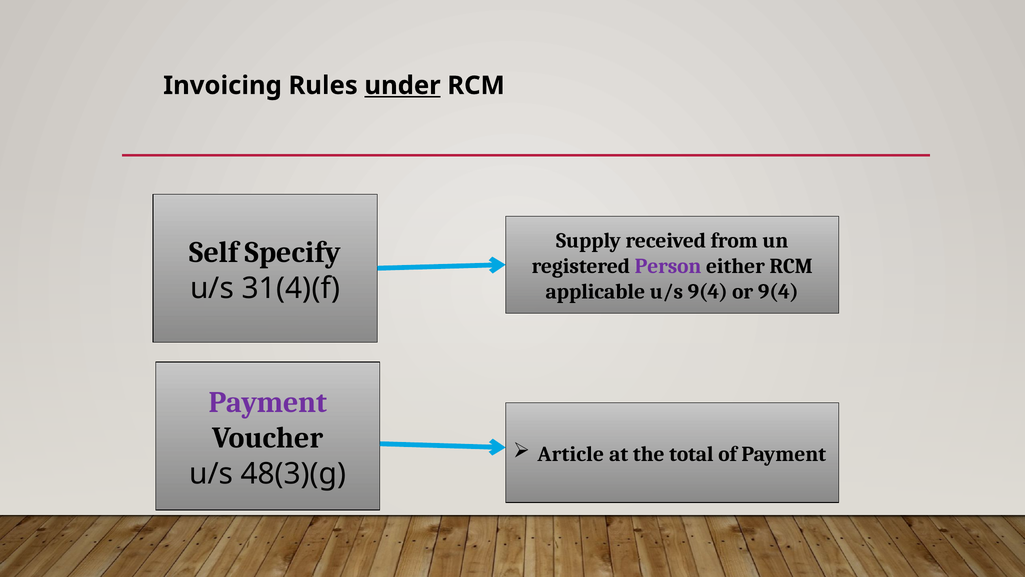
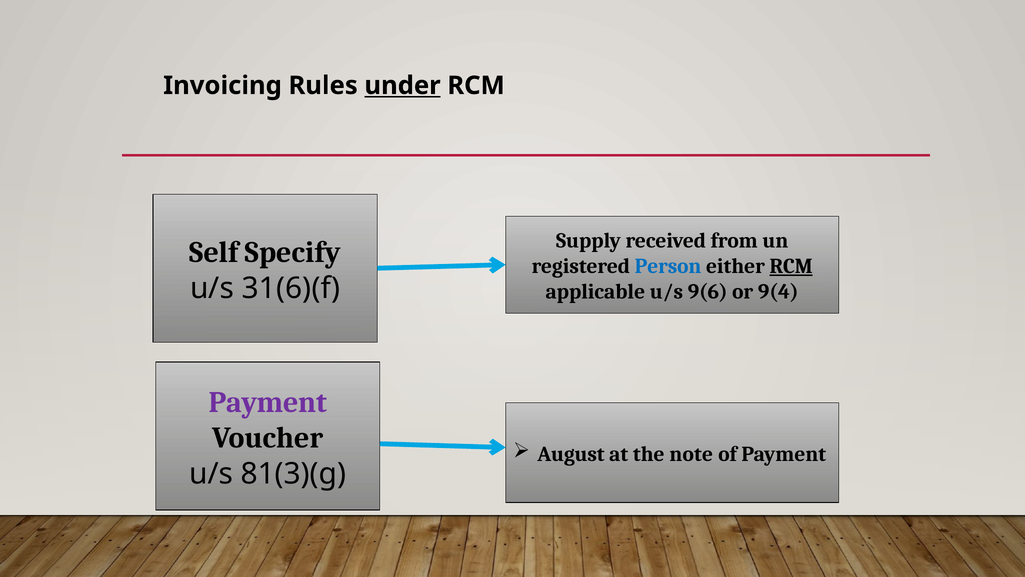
Person colour: purple -> blue
RCM at (791, 266) underline: none -> present
31(4)(f: 31(4)(f -> 31(6)(f
u/s 9(4: 9(4 -> 9(6
Article: Article -> August
total: total -> note
48(3)(g: 48(3)(g -> 81(3)(g
